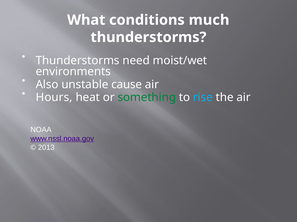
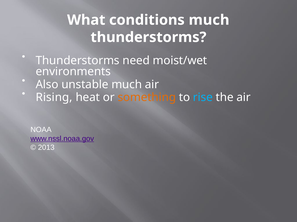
unstable cause: cause -> much
Hours: Hours -> Rising
something colour: green -> orange
